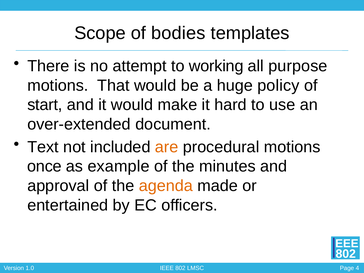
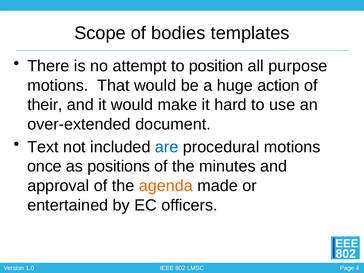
working: working -> position
policy: policy -> action
start: start -> their
are colour: orange -> blue
example: example -> positions
